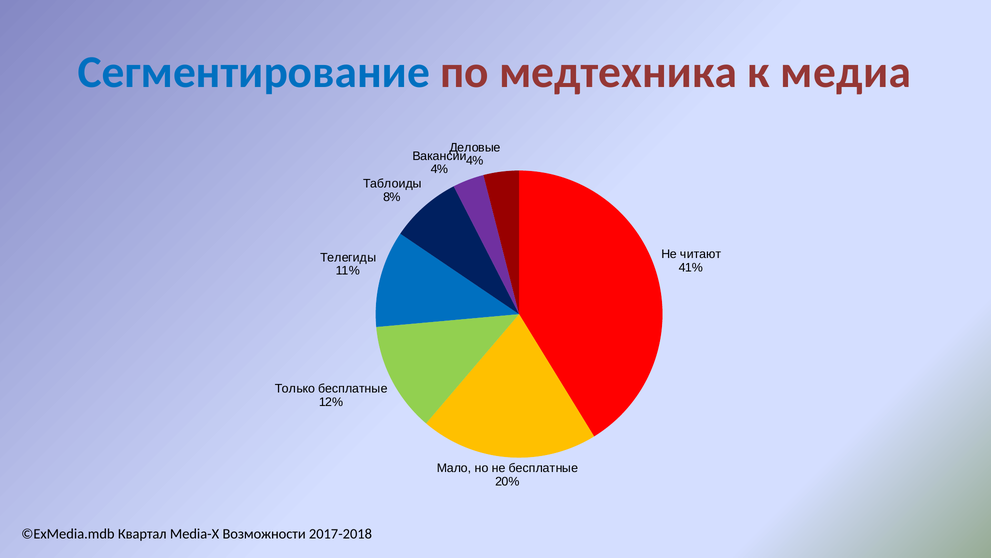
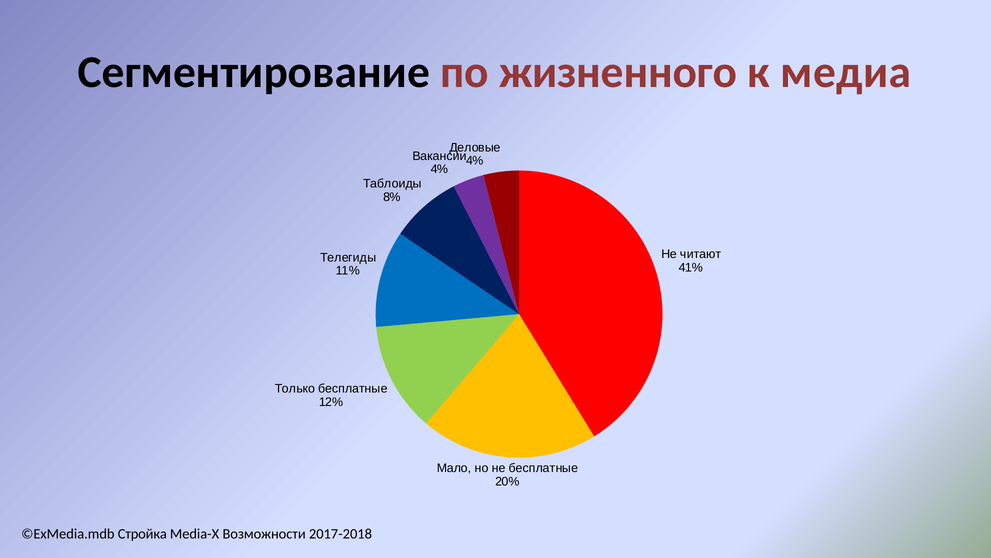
Сегментирование colour: blue -> black
медтехника: медтехника -> жизненного
Квартал: Квартал -> Стройка
